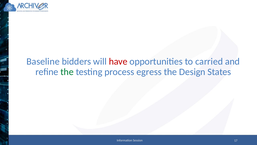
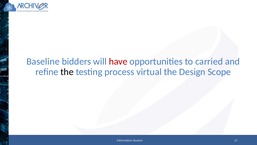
the at (67, 72) colour: green -> black
egress: egress -> virtual
States: States -> Scope
